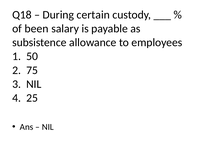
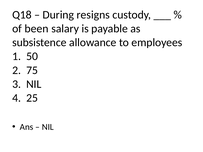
certain: certain -> resigns
